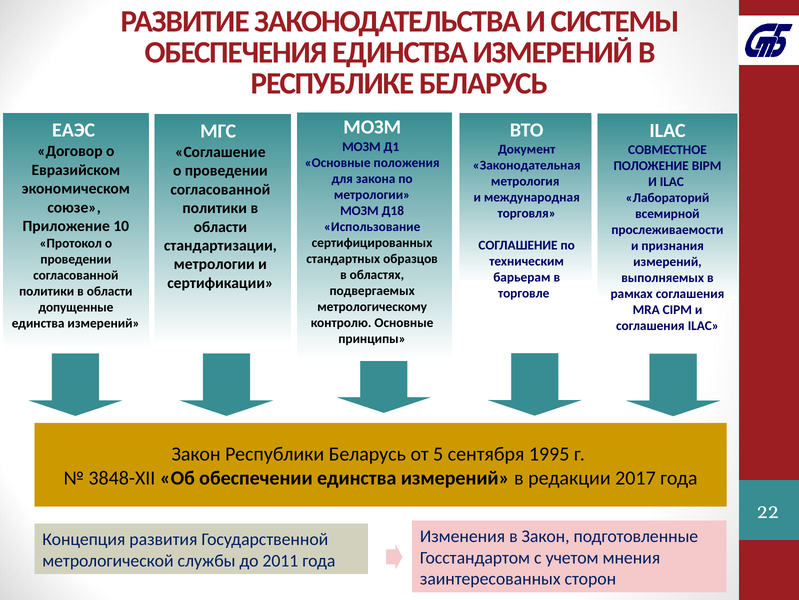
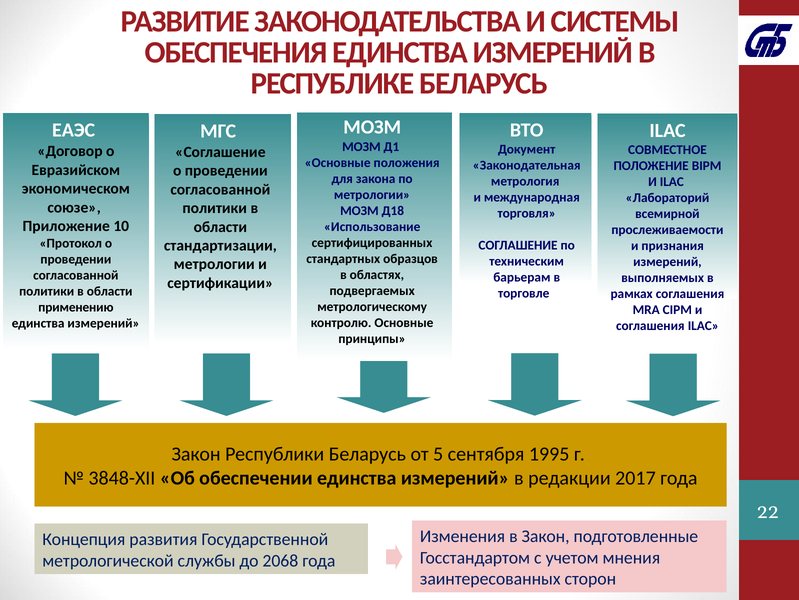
допущенные: допущенные -> применению
2011: 2011 -> 2068
